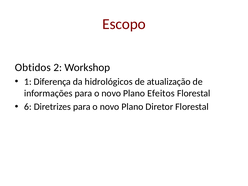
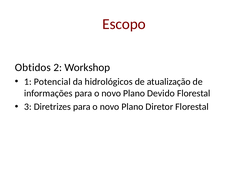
Diferença: Diferença -> Potencial
Efeitos: Efeitos -> Devido
6: 6 -> 3
